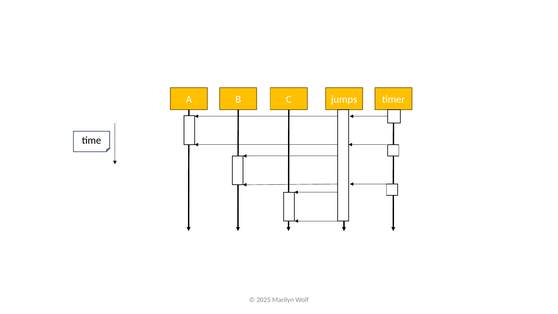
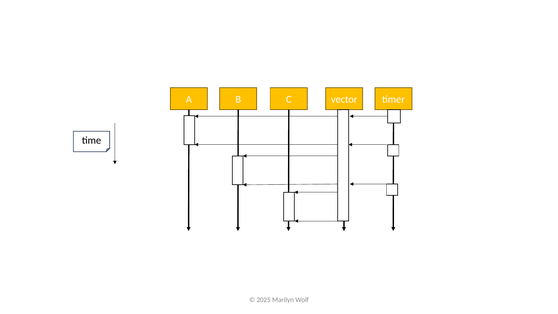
jumps: jumps -> vector
